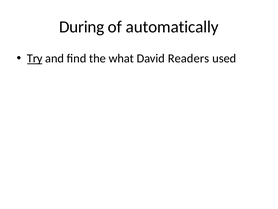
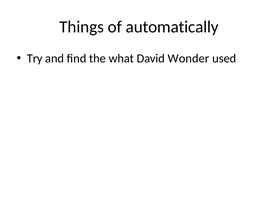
During: During -> Things
Try underline: present -> none
Readers: Readers -> Wonder
